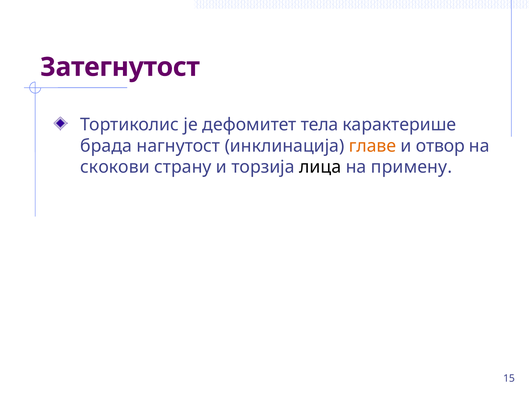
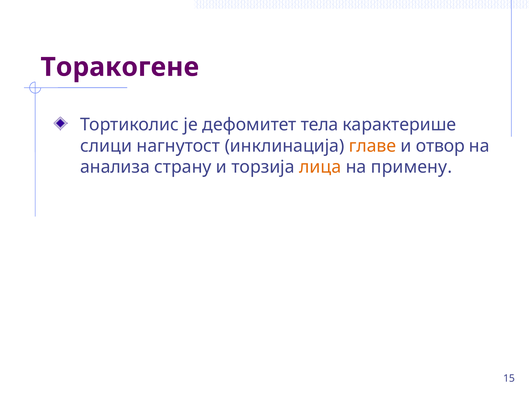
Затегнутост: Затегнутост -> Торакогене
брада: брада -> слици
скокови: скокови -> анализа
лица colour: black -> orange
